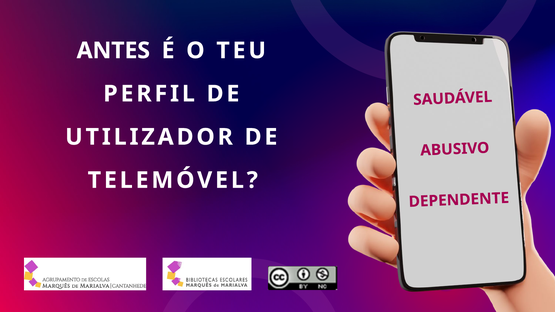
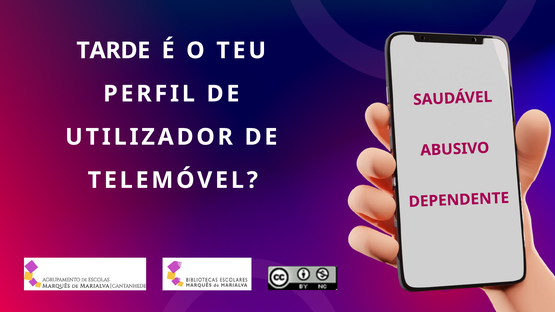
ANTES: ANTES -> TARDE
